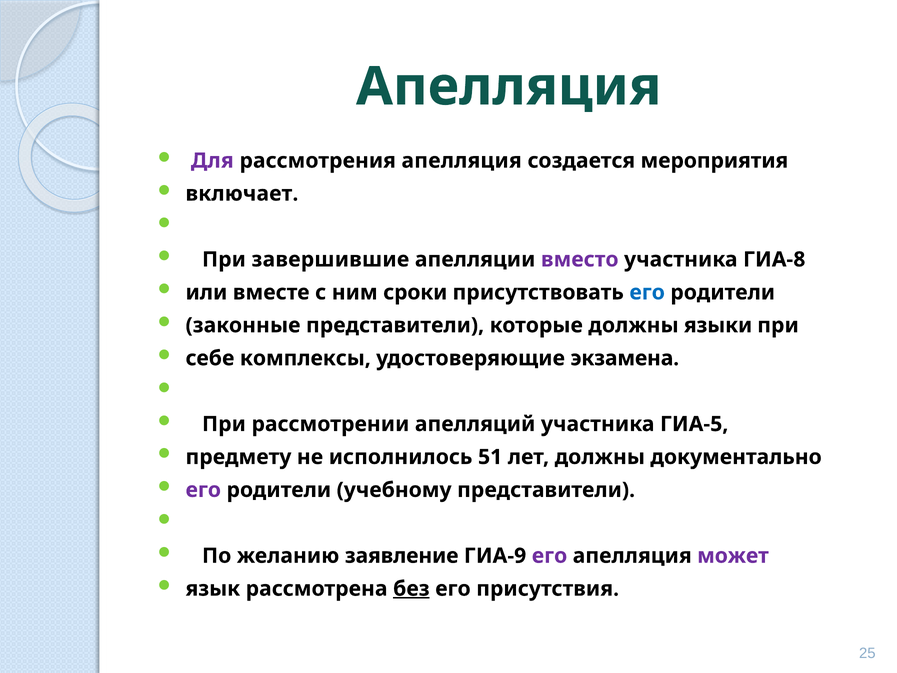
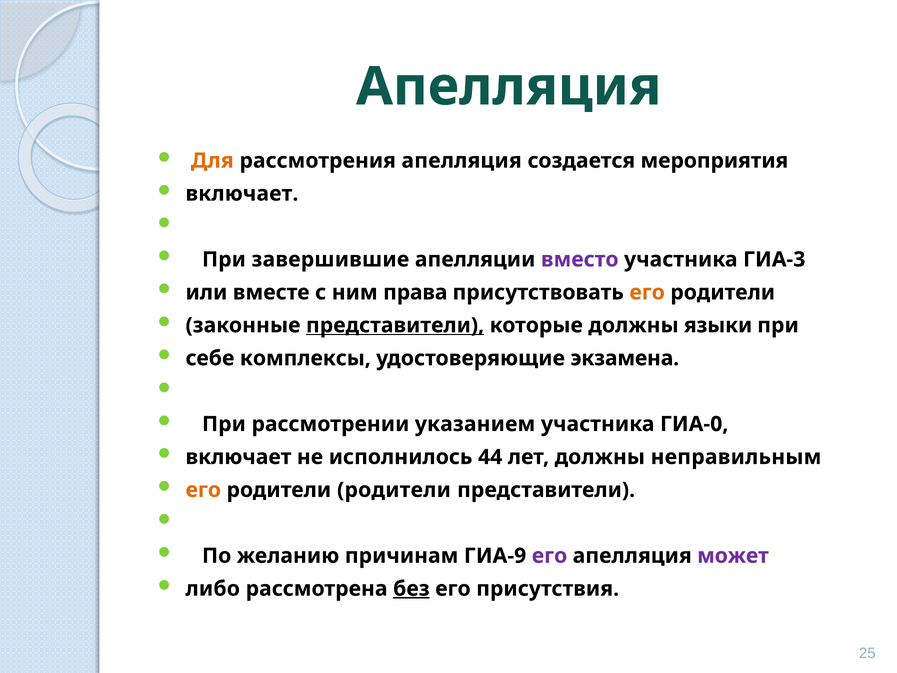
Для colour: purple -> orange
ГИА-8: ГИА-8 -> ГИА-3
сроки: сроки -> права
его at (647, 292) colour: blue -> orange
представители at (395, 325) underline: none -> present
апелляций: апелляций -> указанием
ГИА-5: ГИА-5 -> ГИА-0
предмету at (238, 457): предмету -> включает
51: 51 -> 44
документально: документально -> неправильным
его at (203, 490) colour: purple -> orange
родители учебному: учебному -> родители
заявление: заявление -> причинам
язык: язык -> либо
